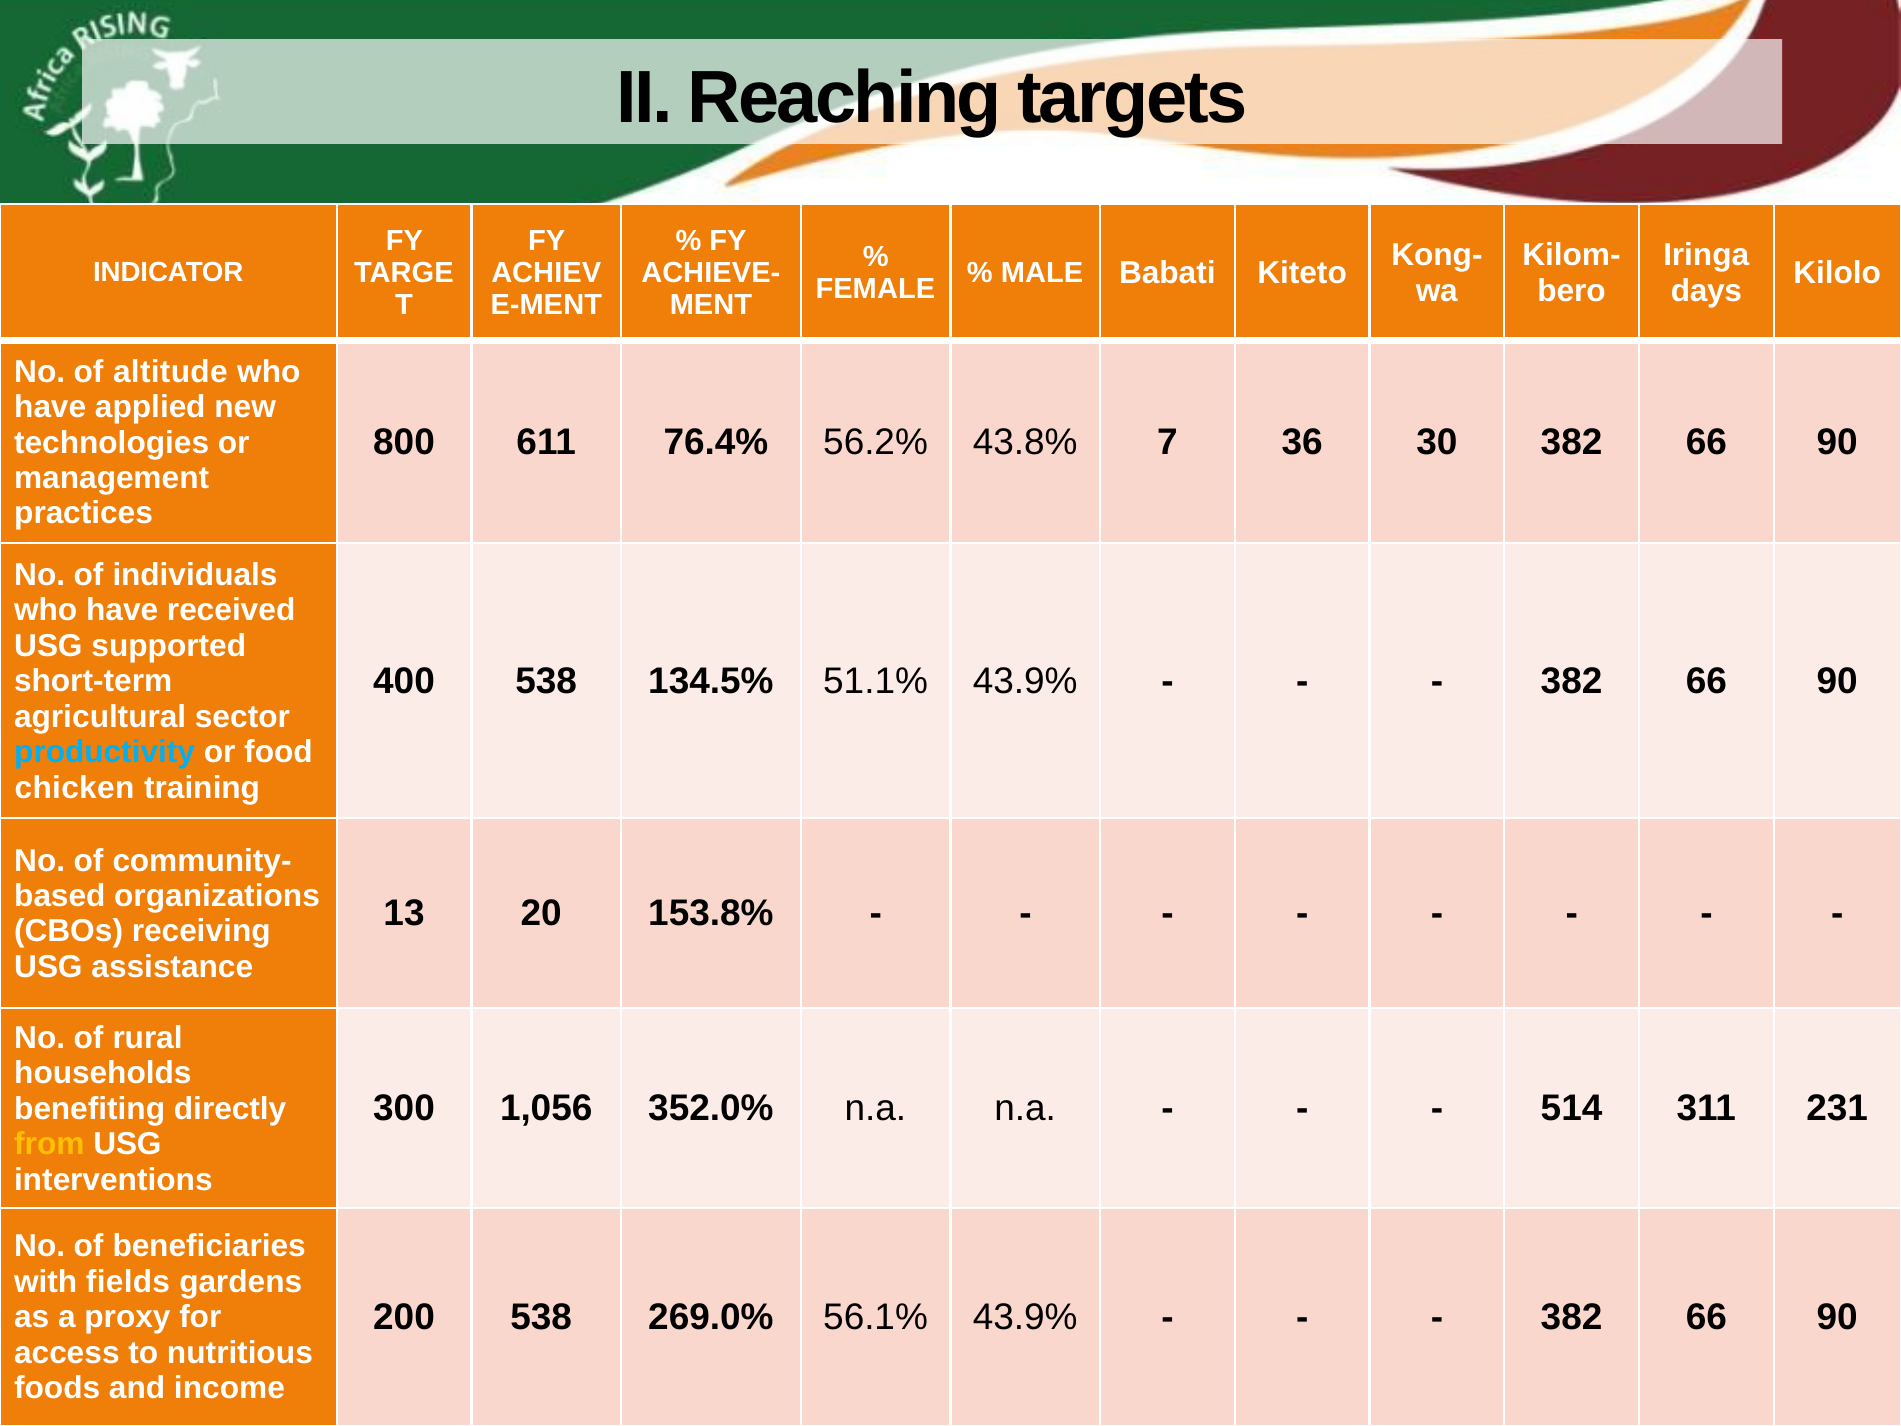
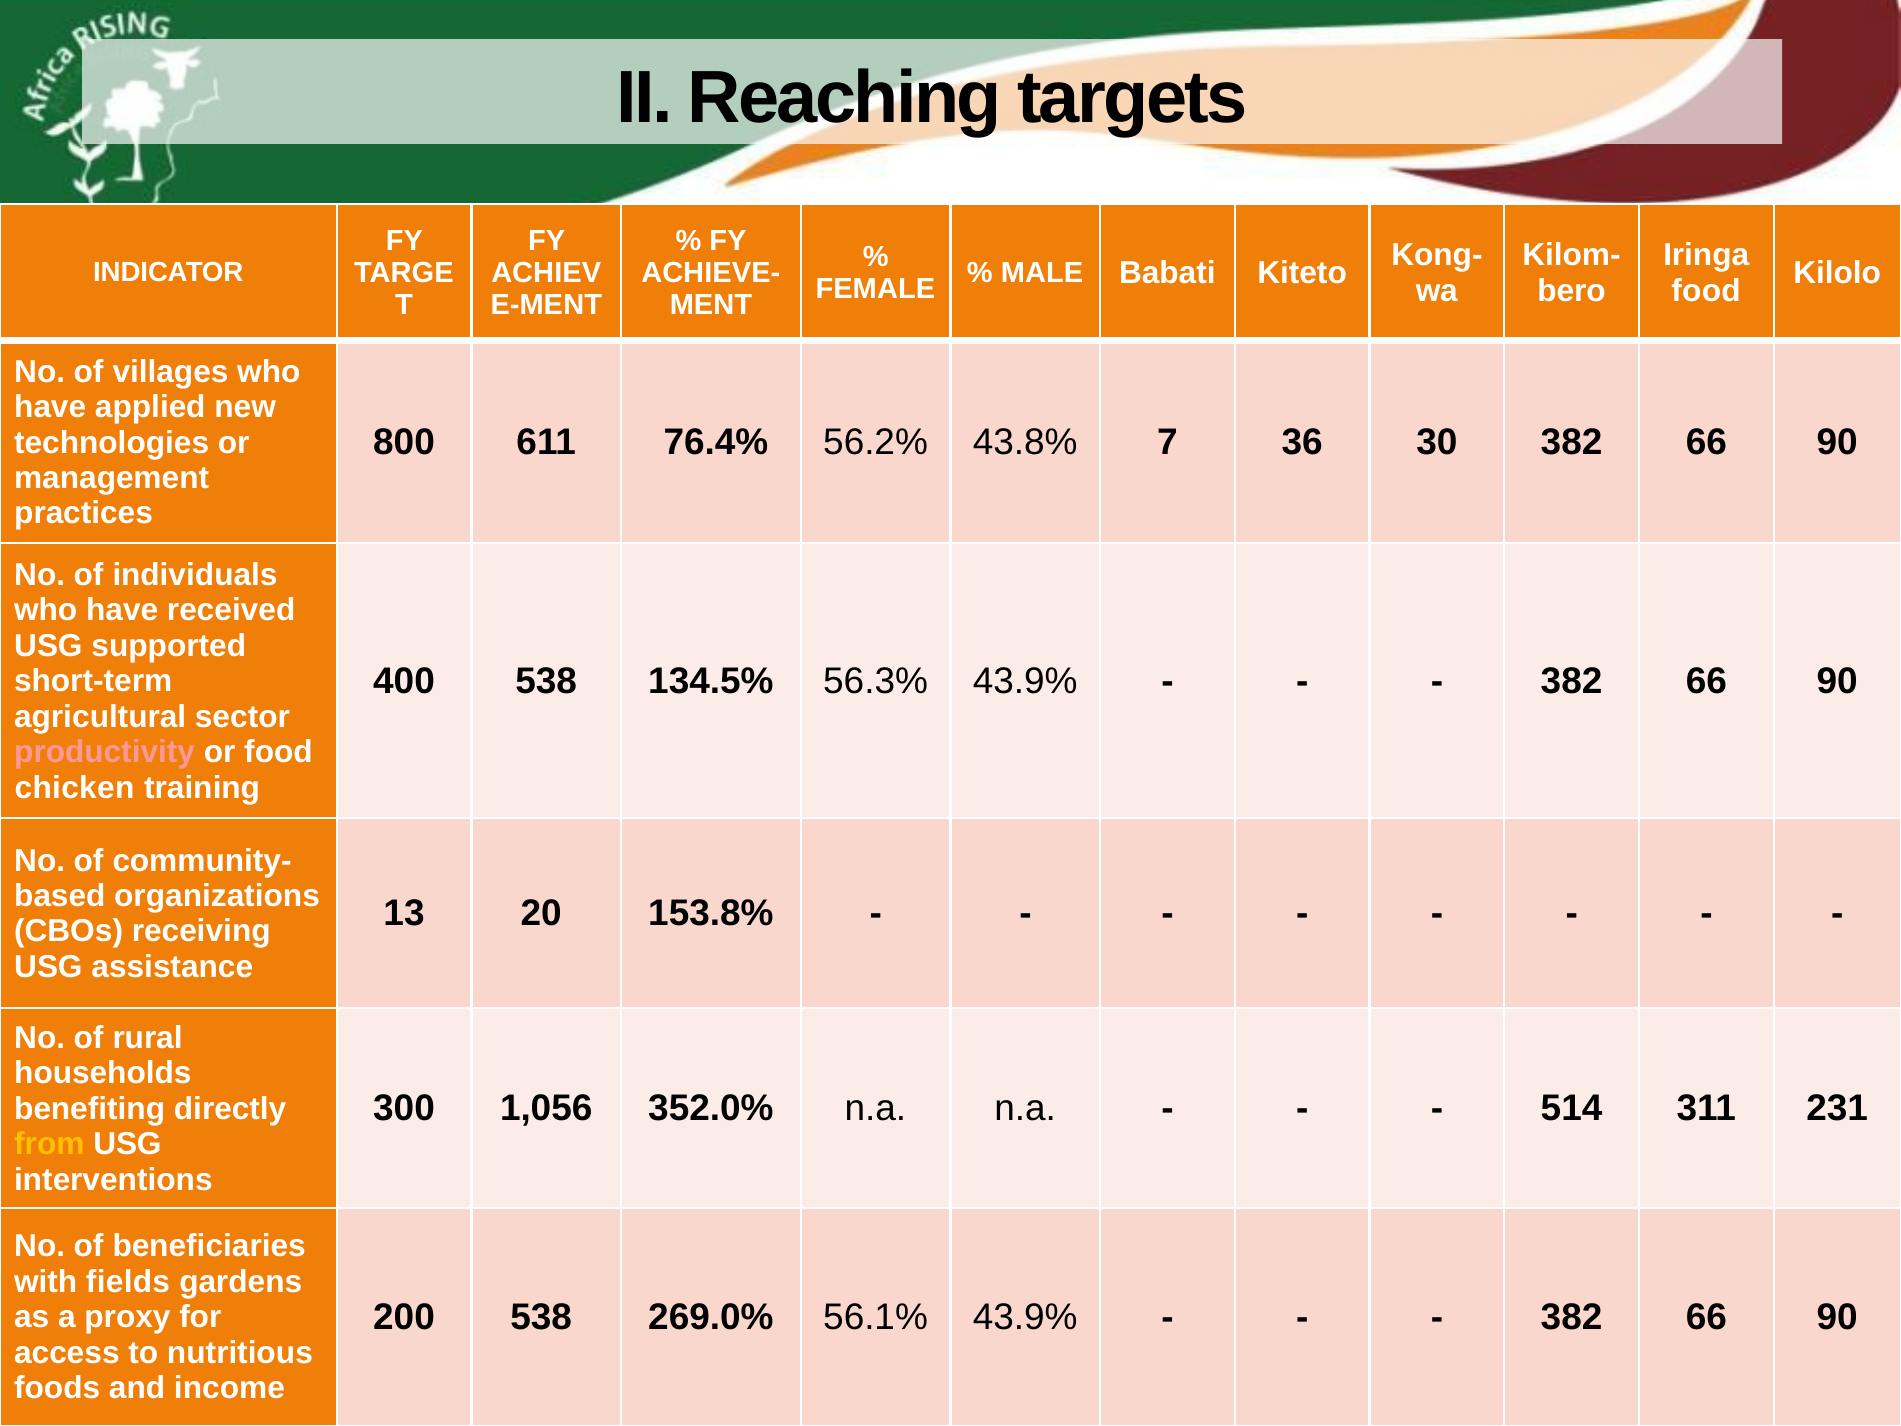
days at (1706, 291): days -> food
altitude: altitude -> villages
51.1%: 51.1% -> 56.3%
productivity colour: light blue -> pink
